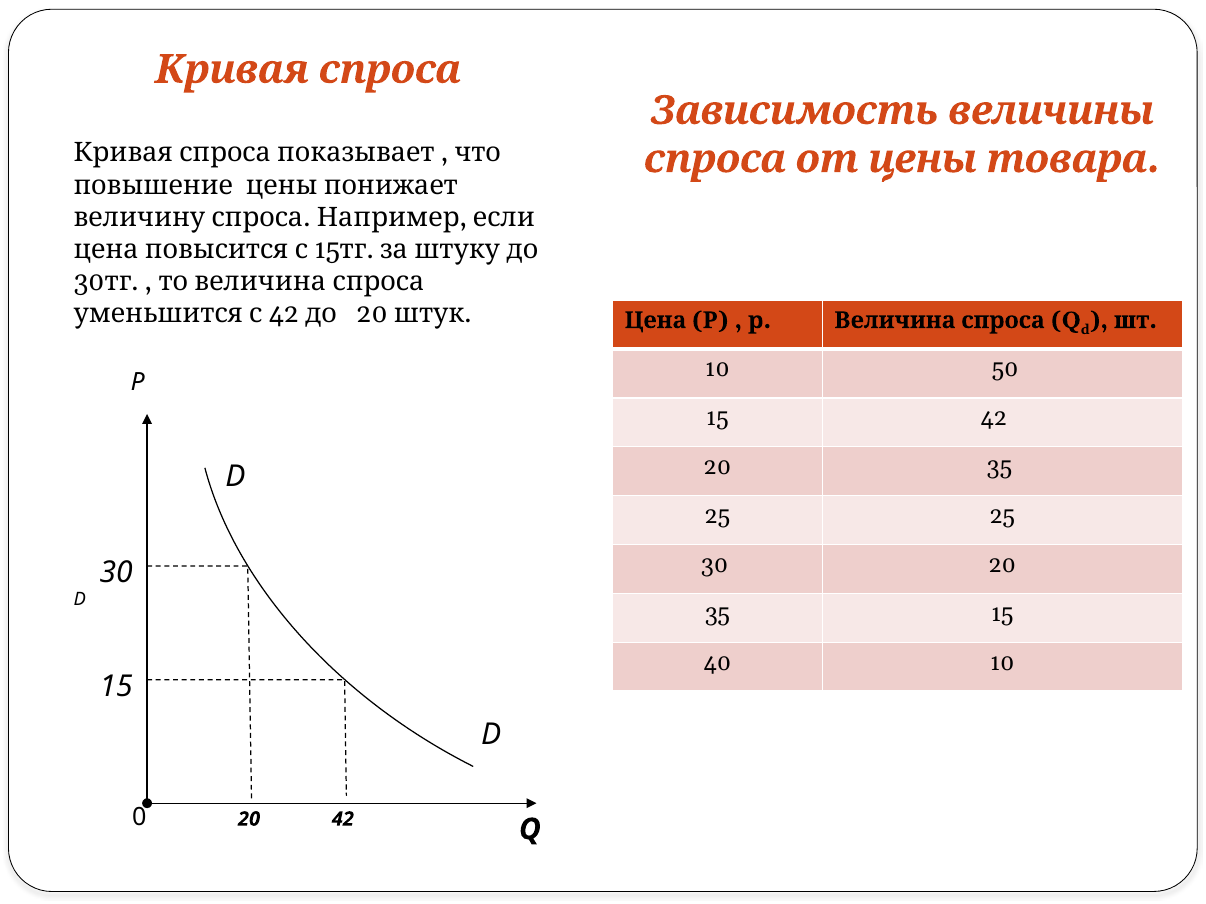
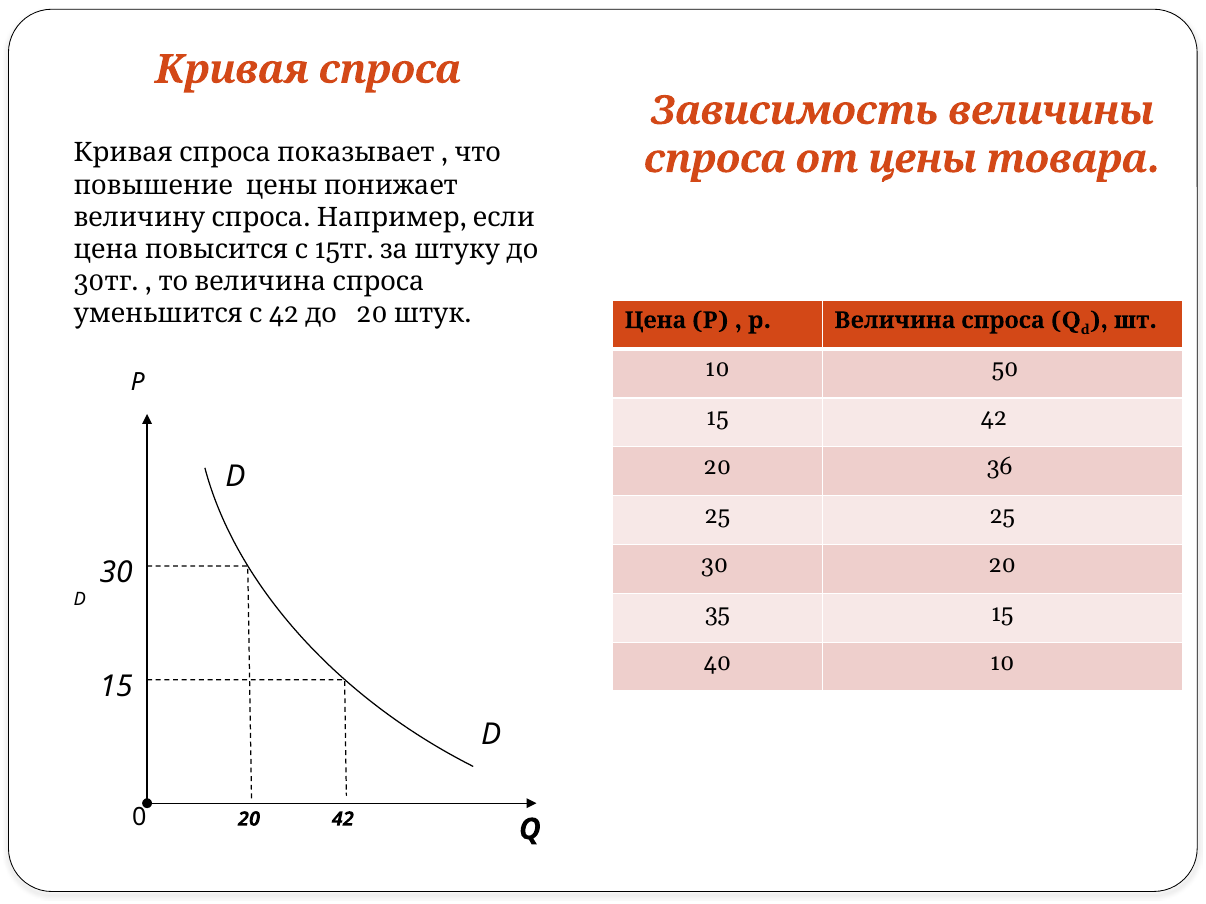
35 at (999, 467): 35 -> 36
